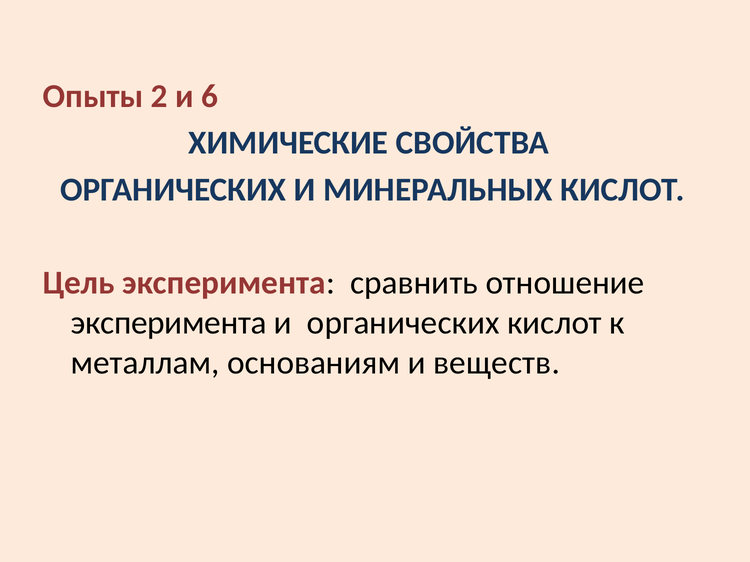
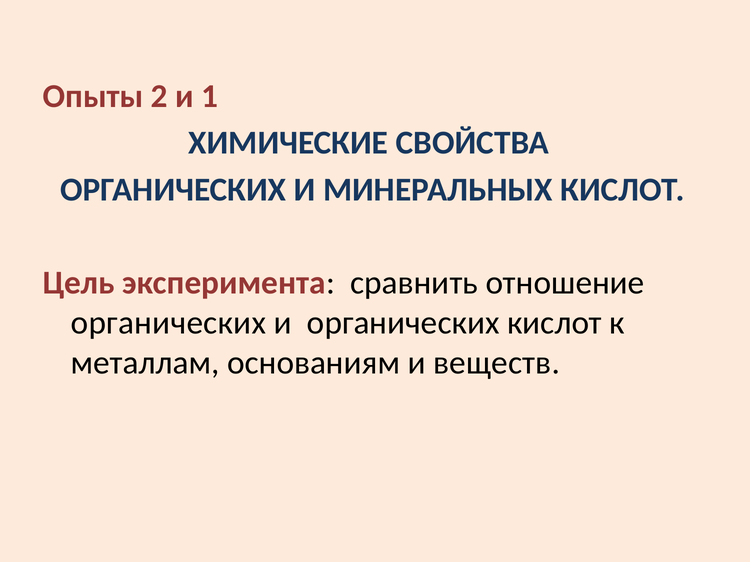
6: 6 -> 1
эксперимента at (169, 323): эксперимента -> органических
